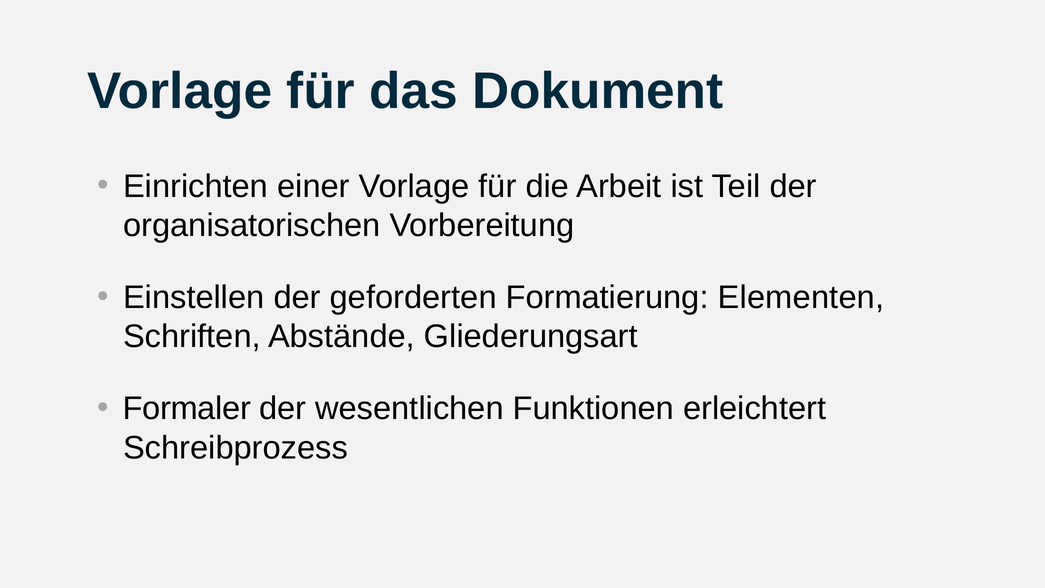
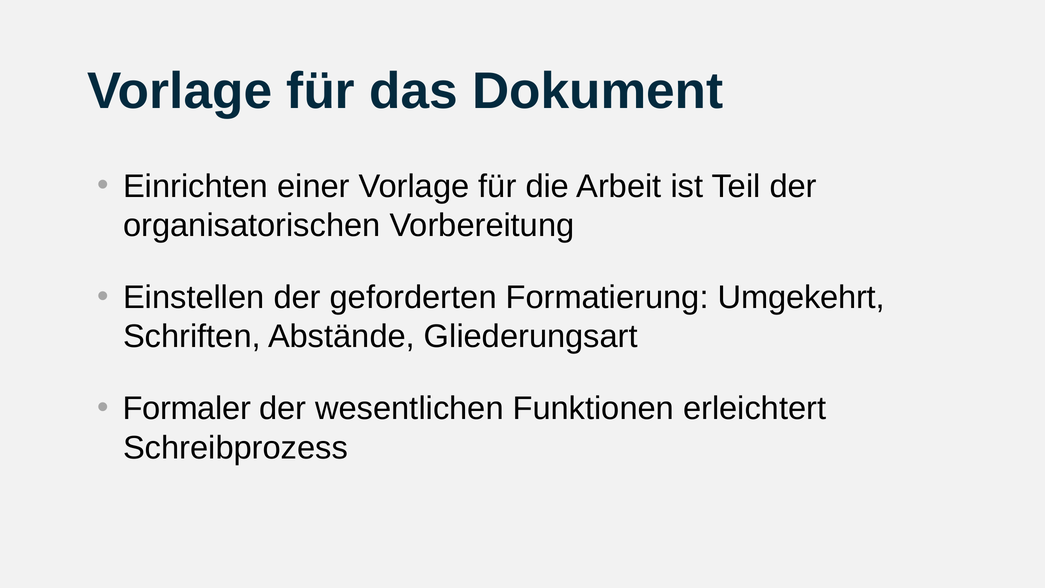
Elementen: Elementen -> Umgekehrt
